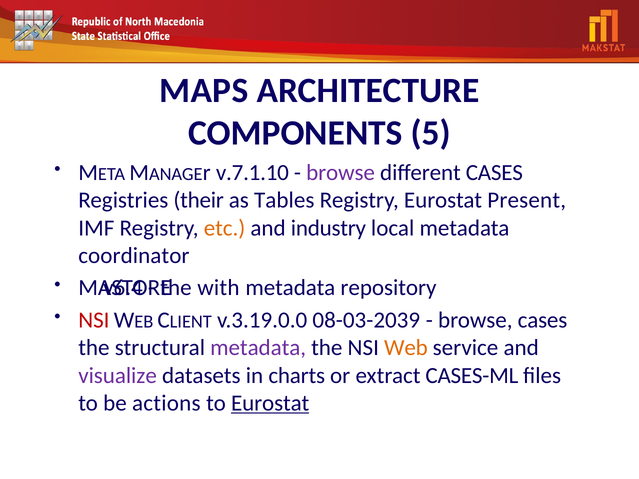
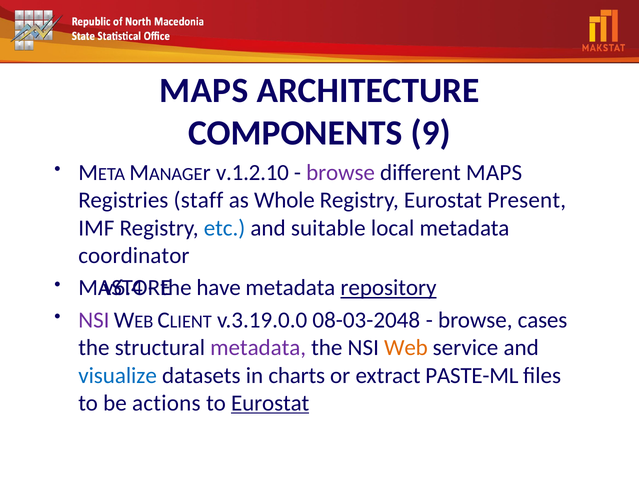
5: 5 -> 9
v.7.1.10: v.7.1.10 -> v.1.2.10
different CASES: CASES -> MAPS
their: their -> staff
Tables: Tables -> Whole
etc colour: orange -> blue
industry: industry -> suitable
with: with -> have
repository underline: none -> present
NSI at (94, 320) colour: red -> purple
08-03-2039: 08-03-2039 -> 08-03-2048
visualize colour: purple -> blue
CASES-ML: CASES-ML -> PASTE-ML
